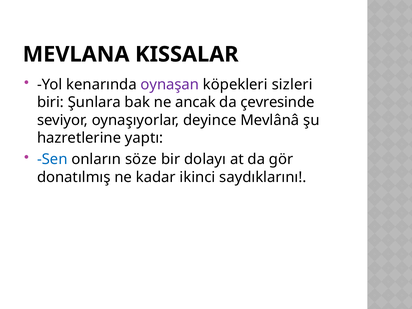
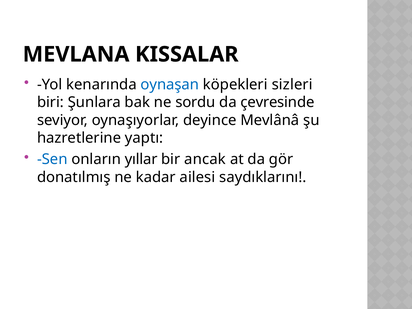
oynaşan colour: purple -> blue
ancak: ancak -> sordu
söze: söze -> yıllar
dolayı: dolayı -> ancak
ikinci: ikinci -> ailesi
